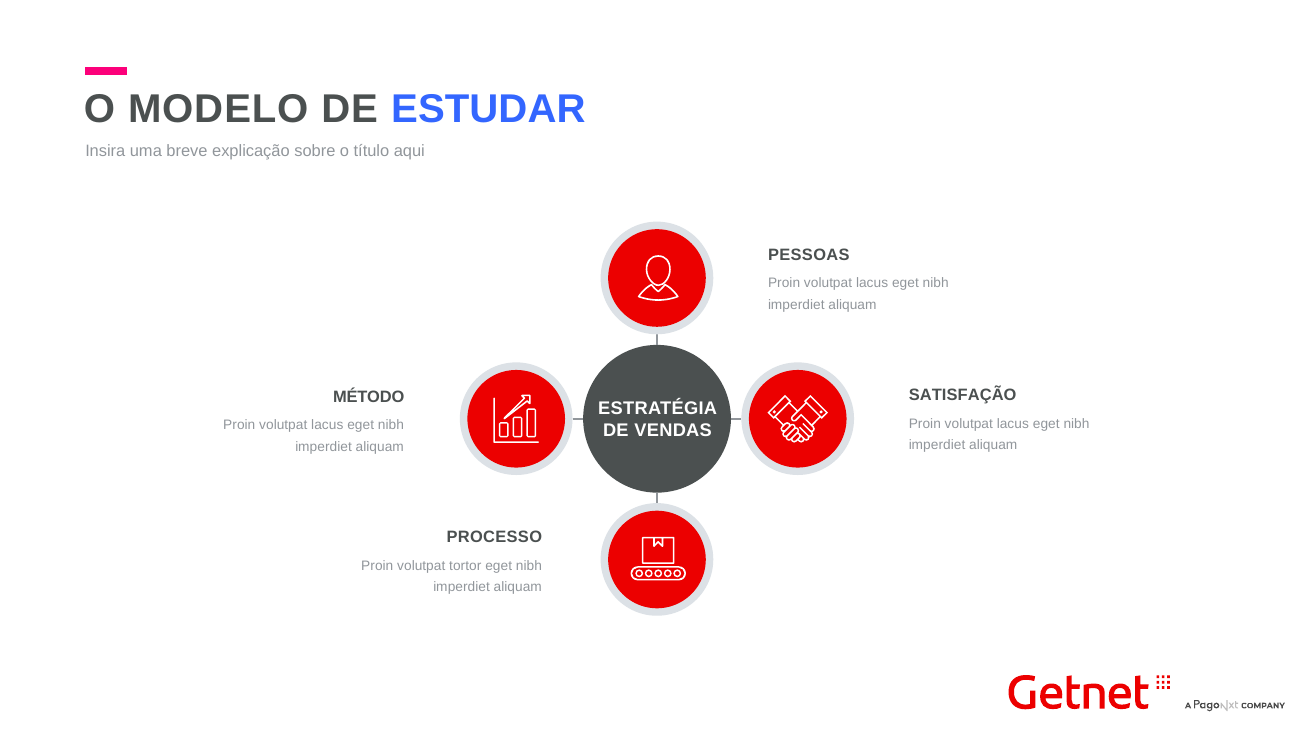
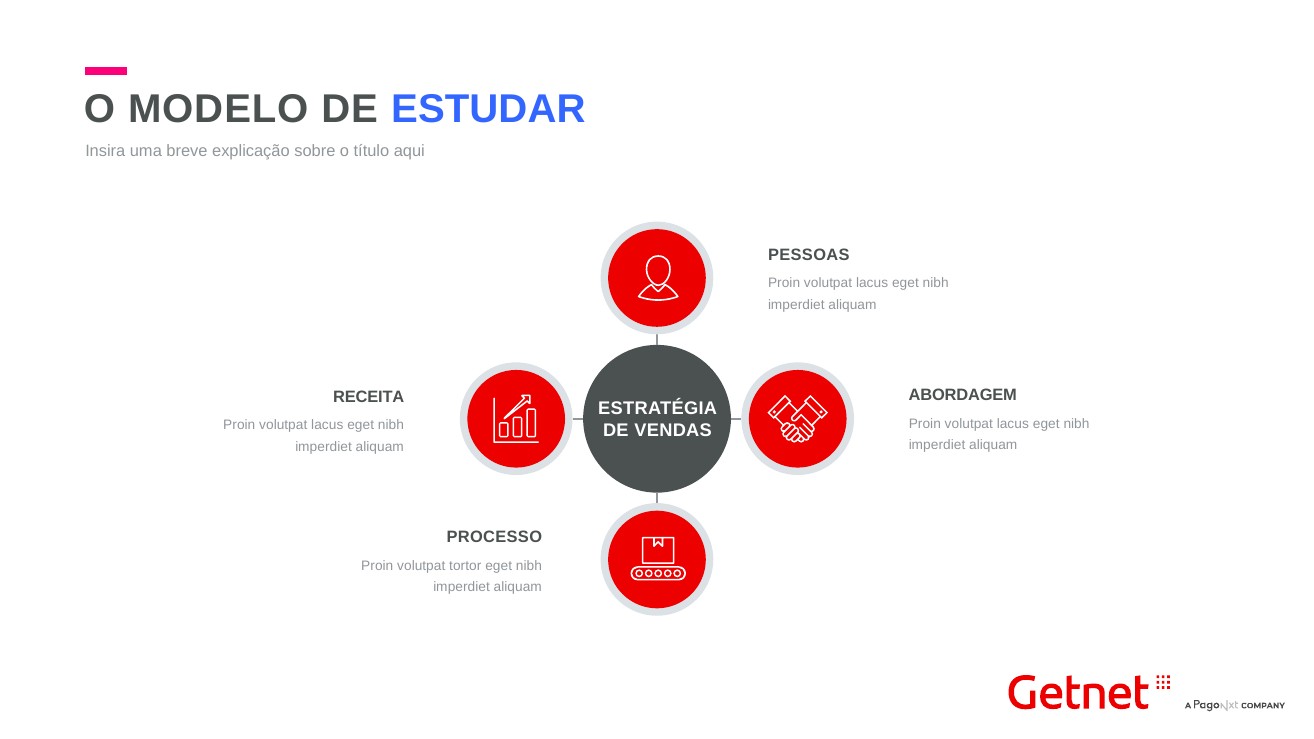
SATISFAÇÃO: SATISFAÇÃO -> ABORDAGEM
MÉTODO: MÉTODO -> RECEITA
